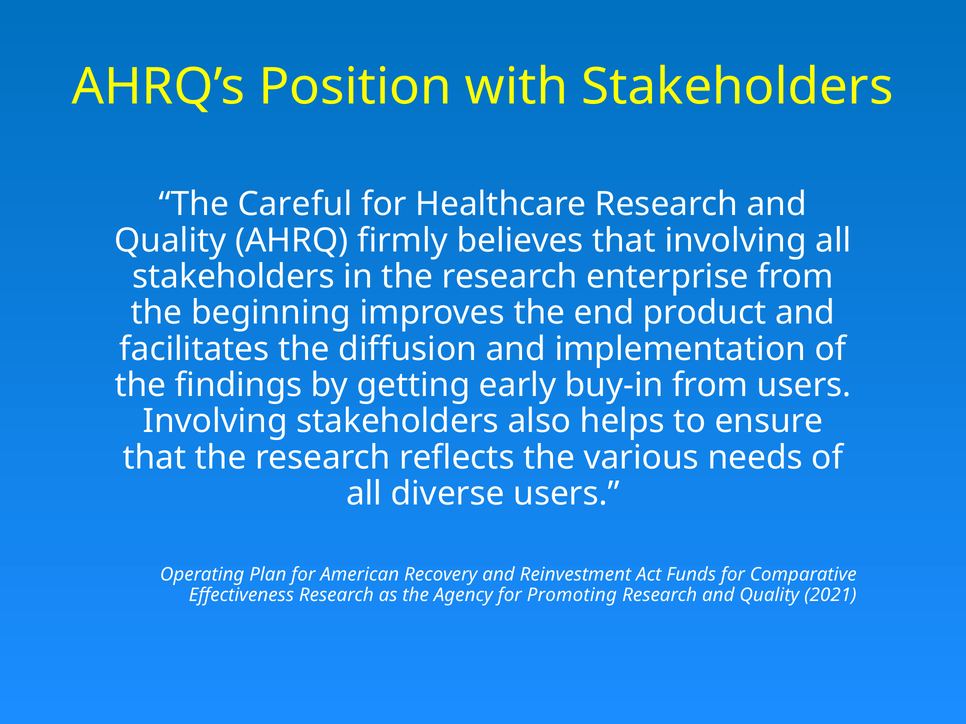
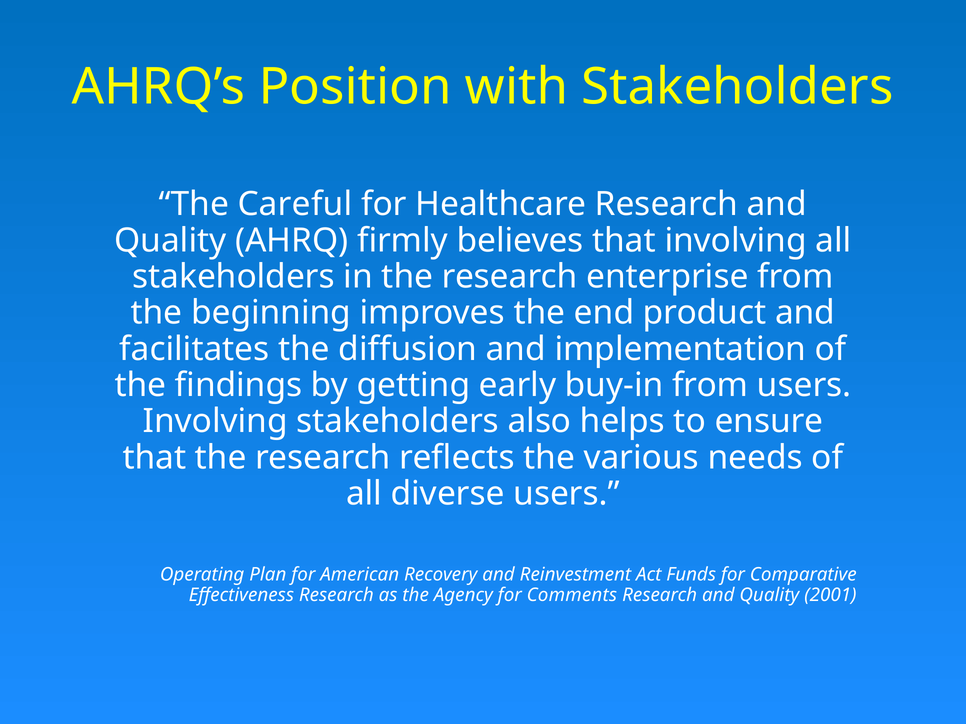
Promoting: Promoting -> Comments
2021: 2021 -> 2001
